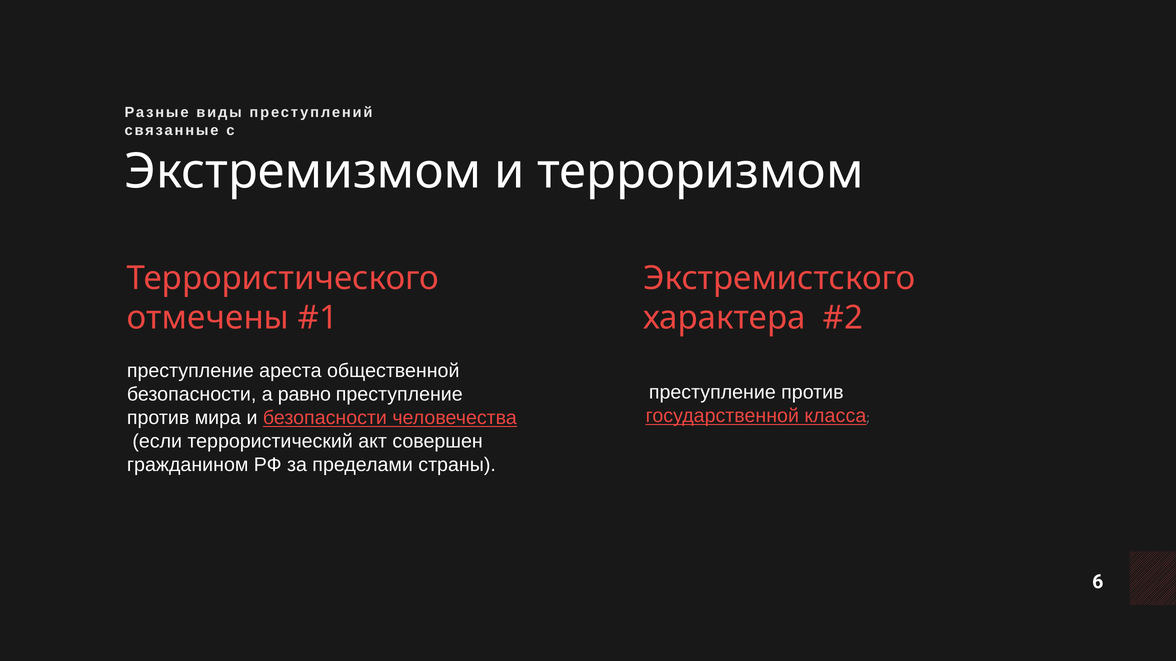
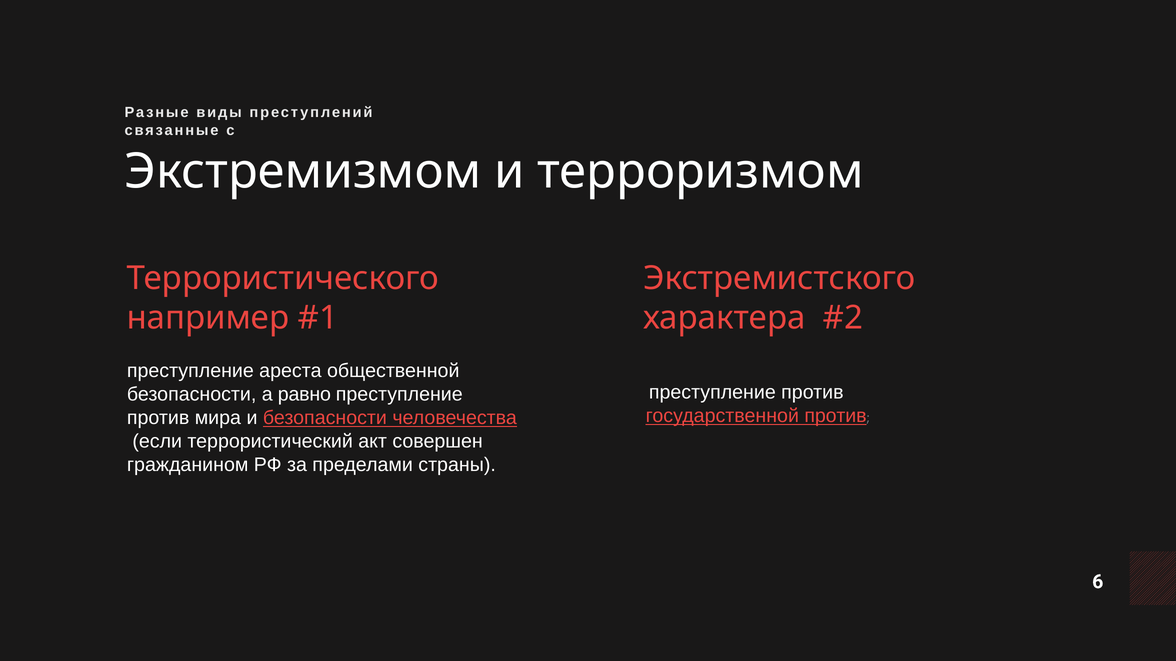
отмечены: отмечены -> например
государственной класса: класса -> против
